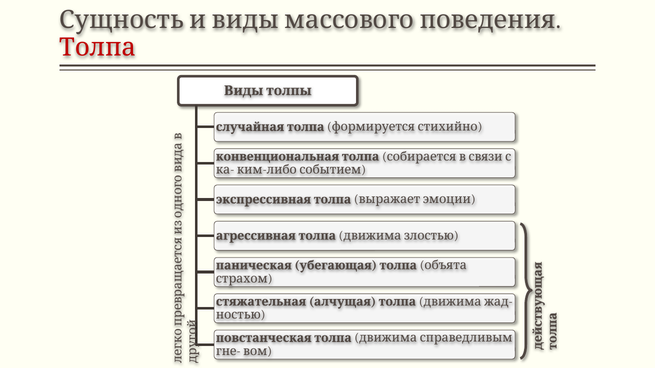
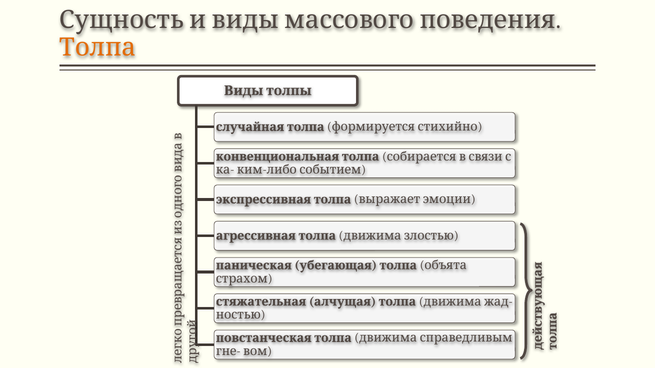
Толпа at (98, 47) colour: red -> orange
